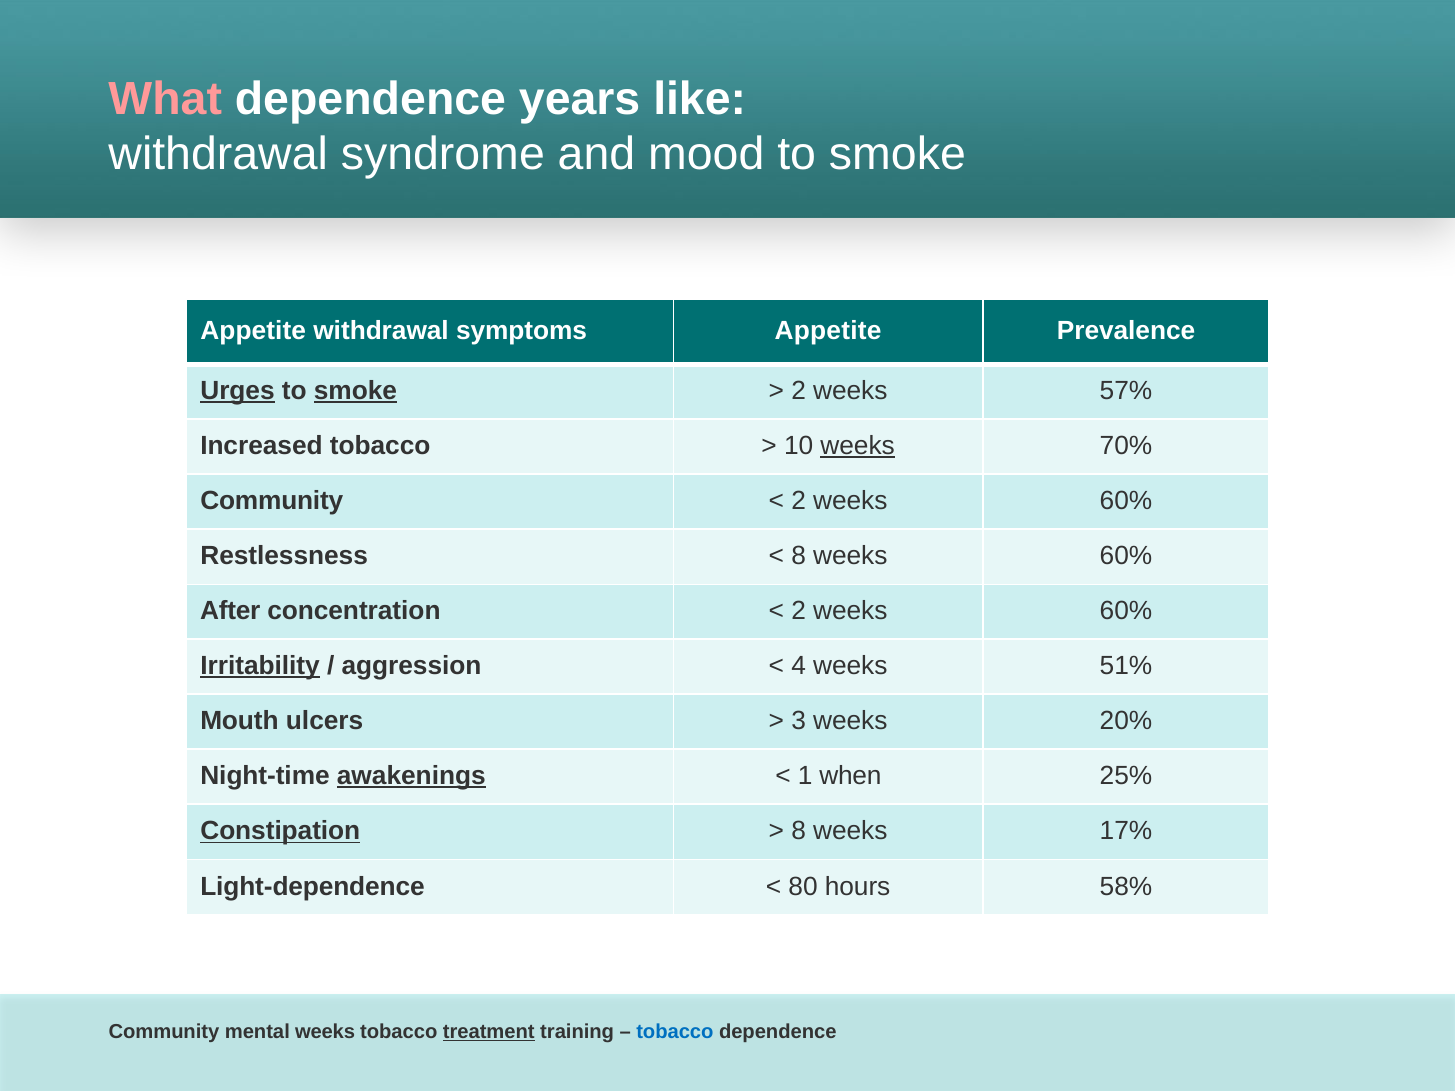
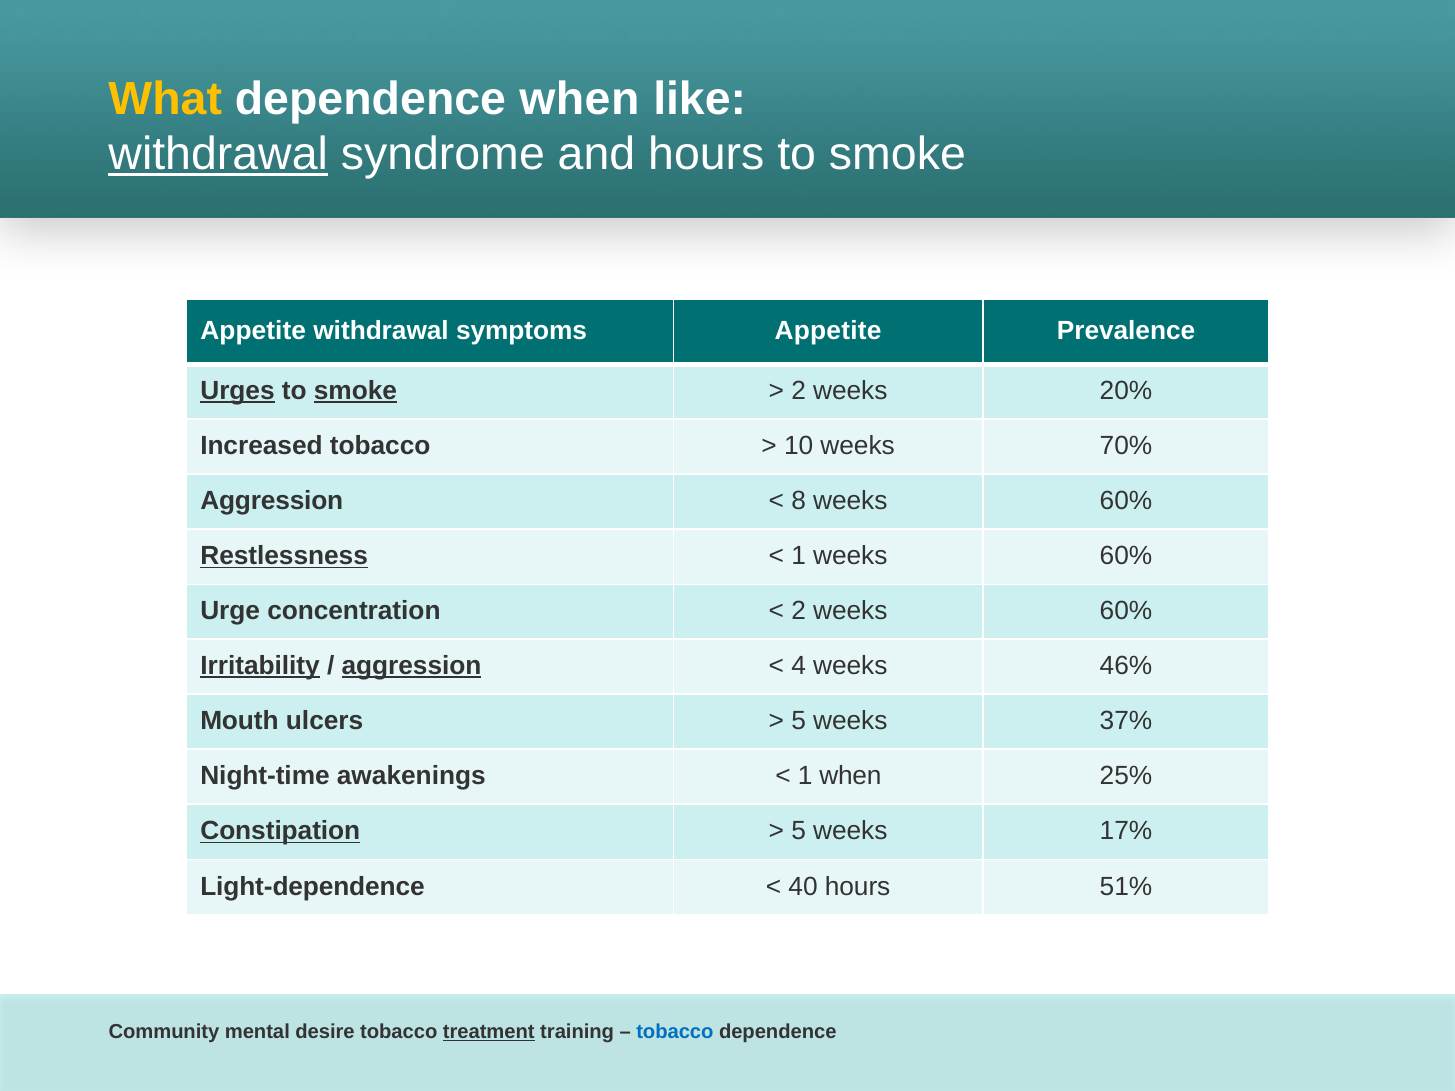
What colour: pink -> yellow
dependence years: years -> when
withdrawal at (218, 154) underline: none -> present
and mood: mood -> hours
57%: 57% -> 20%
weeks at (858, 446) underline: present -> none
Community at (272, 501): Community -> Aggression
2 at (799, 501): 2 -> 8
Restlessness underline: none -> present
8 at (799, 556): 8 -> 1
After: After -> Urge
aggression at (411, 666) underline: none -> present
51%: 51% -> 46%
3 at (799, 721): 3 -> 5
20%: 20% -> 37%
awakenings underline: present -> none
8 at (799, 831): 8 -> 5
80: 80 -> 40
58%: 58% -> 51%
mental weeks: weeks -> desire
